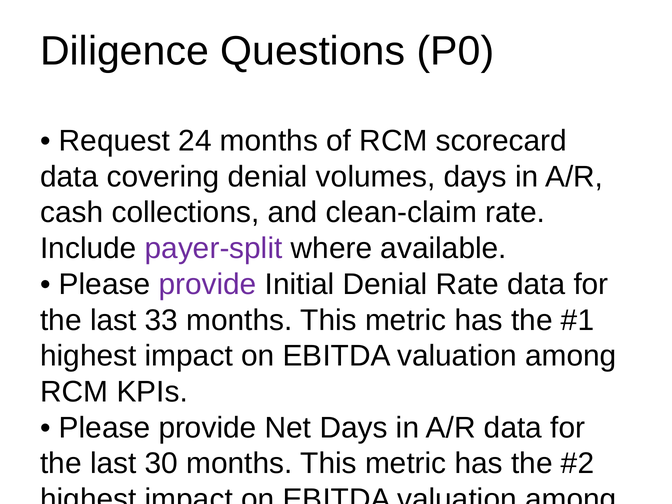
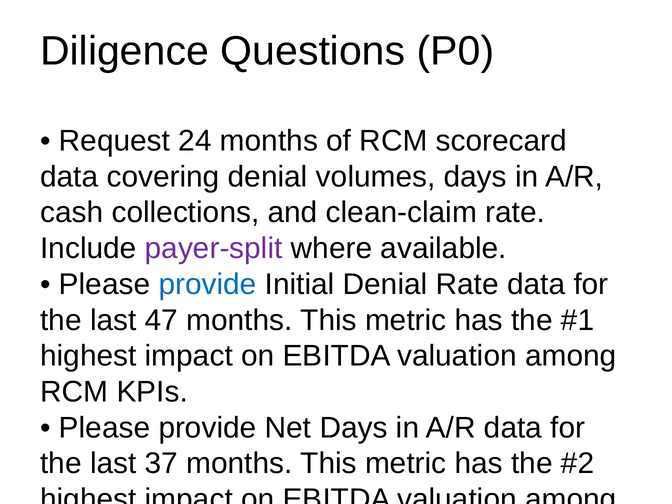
provide at (207, 284) colour: purple -> blue
33: 33 -> 47
30: 30 -> 37
